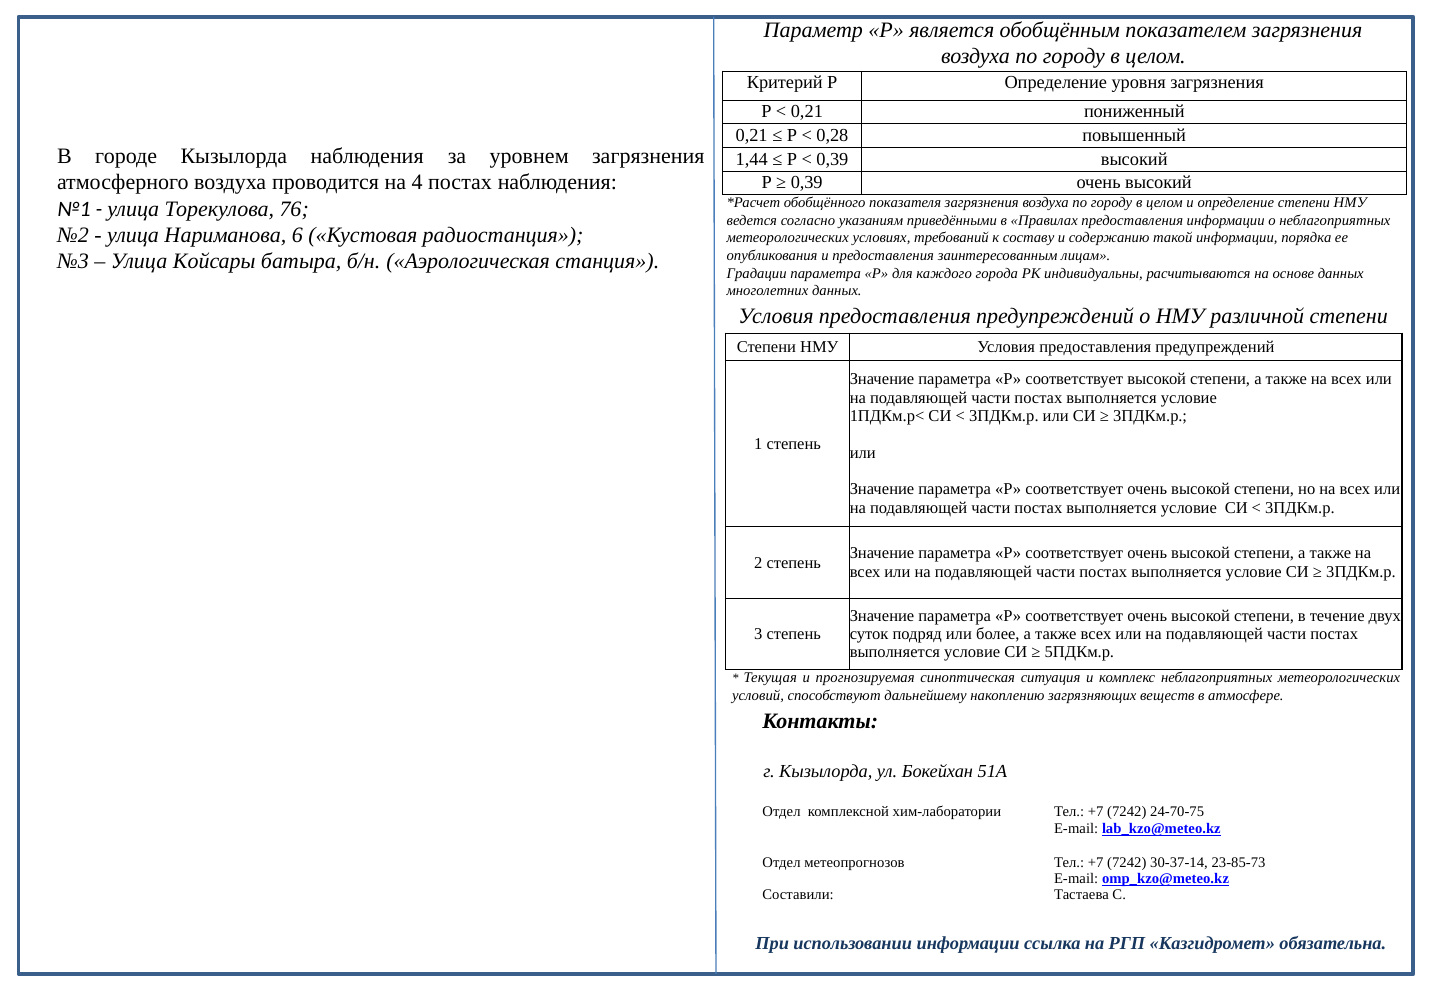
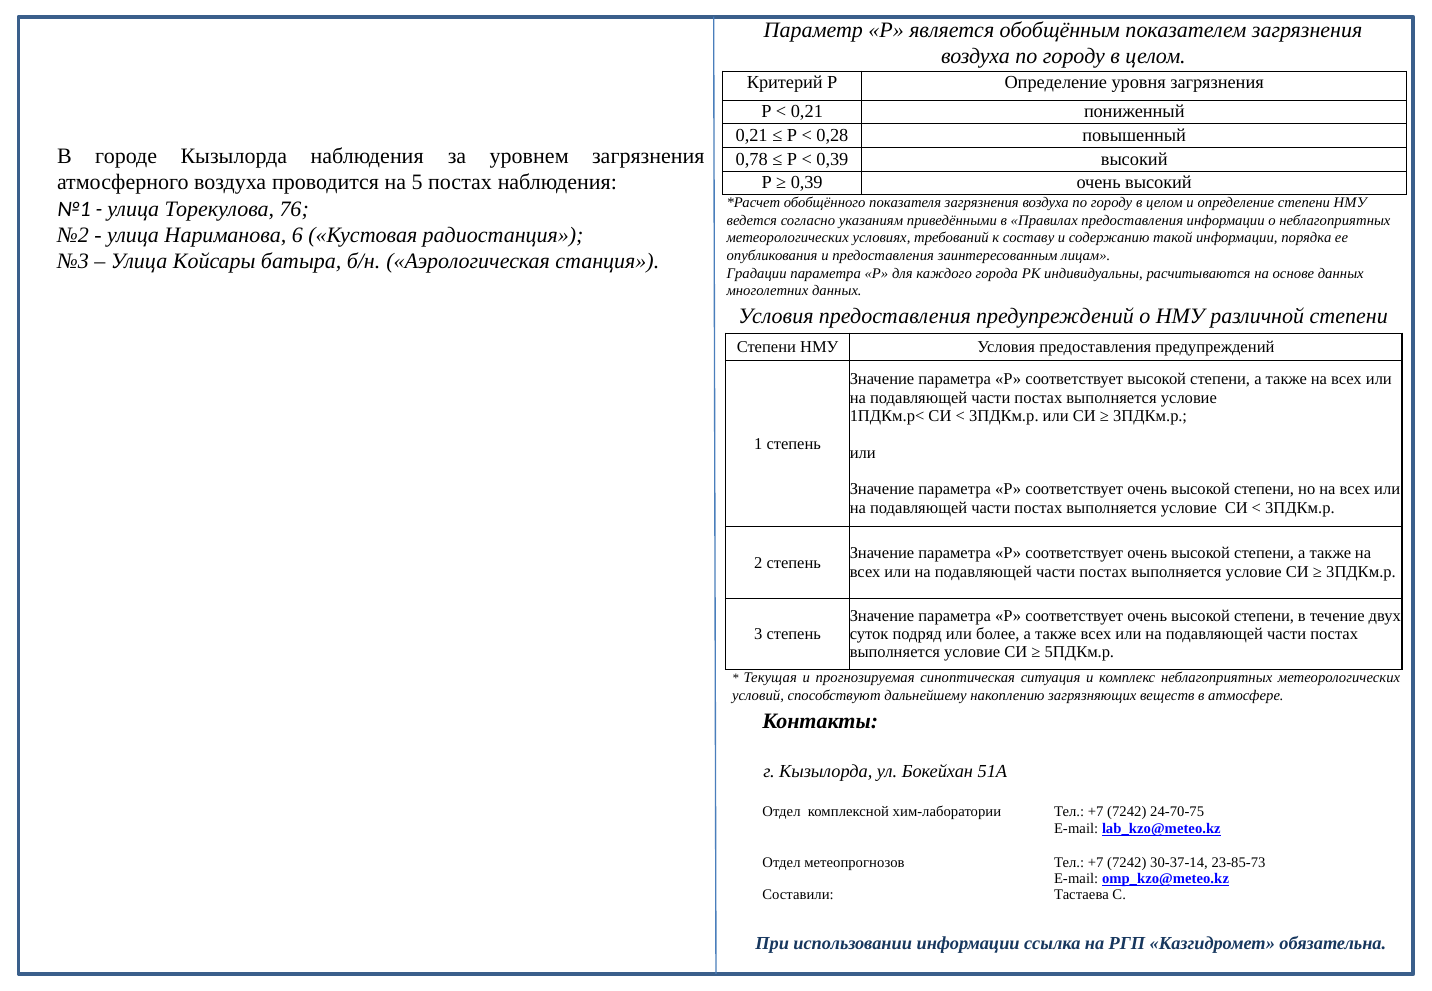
1,44: 1,44 -> 0,78
4: 4 -> 5
